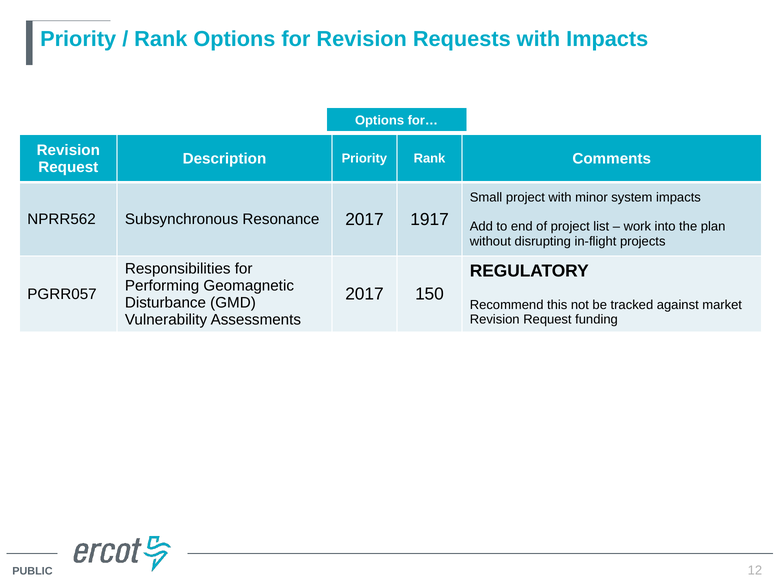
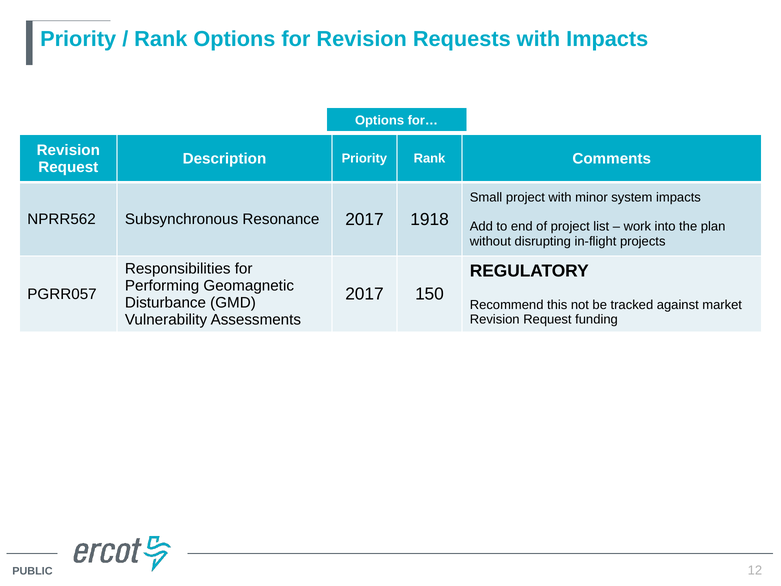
1917: 1917 -> 1918
